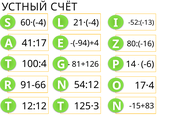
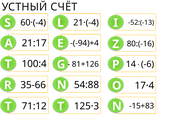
41:17: 41:17 -> 21:17
54:12: 54:12 -> 54:88
91-66: 91-66 -> 35-66
12:12: 12:12 -> 71:12
